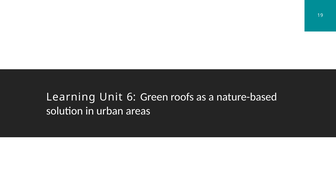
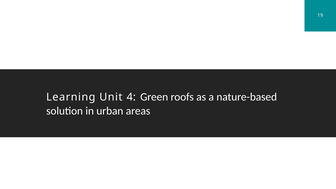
6: 6 -> 4
